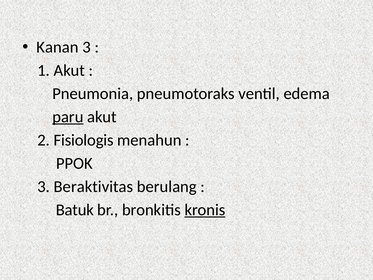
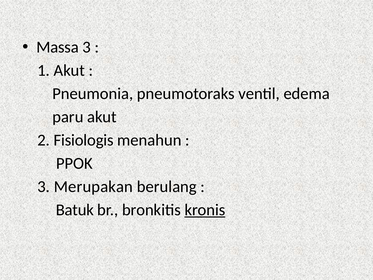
Kanan: Kanan -> Massa
paru underline: present -> none
Beraktivitas: Beraktivitas -> Merupakan
